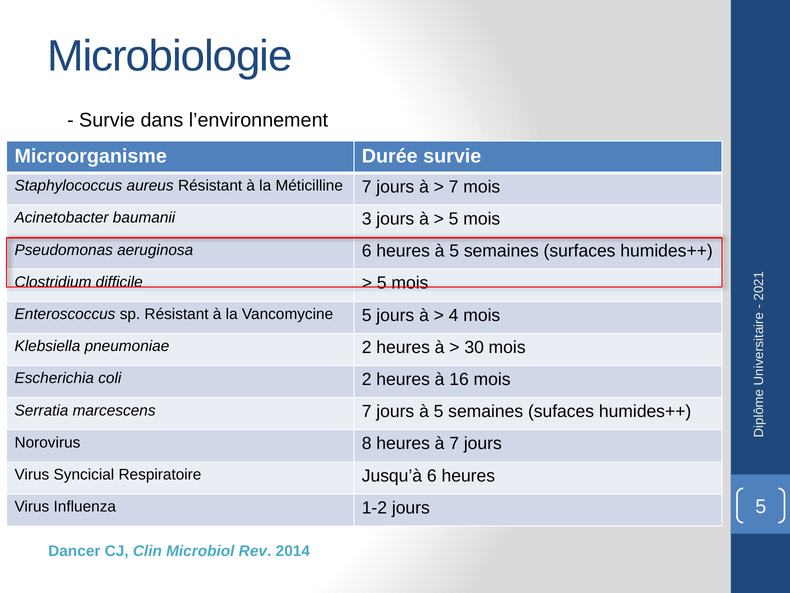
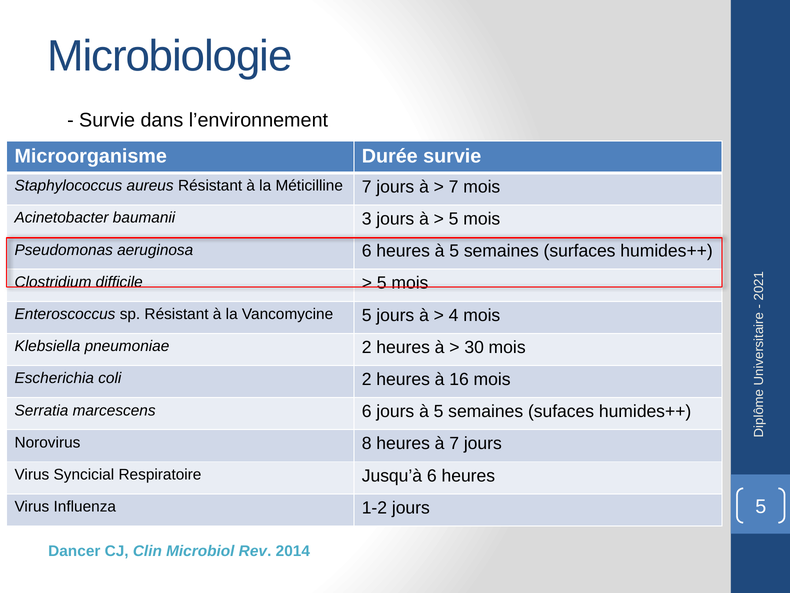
marcescens 7: 7 -> 6
